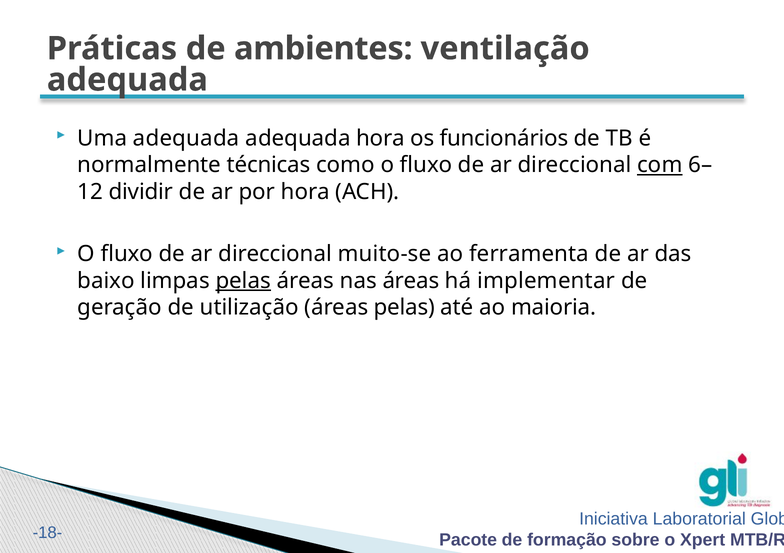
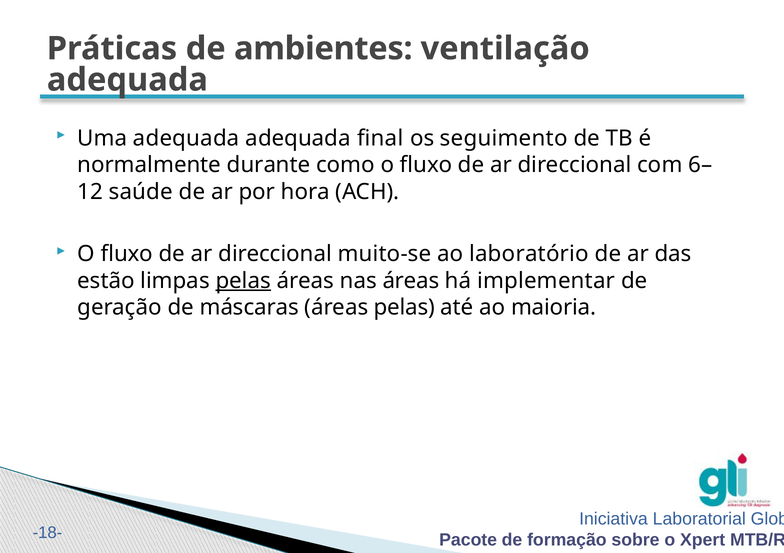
adequada hora: hora -> final
funcionários: funcionários -> seguimento
técnicas: técnicas -> durante
com underline: present -> none
dividir: dividir -> saúde
ferramenta: ferramenta -> laboratório
baixo: baixo -> estão
utilização: utilização -> máscaras
